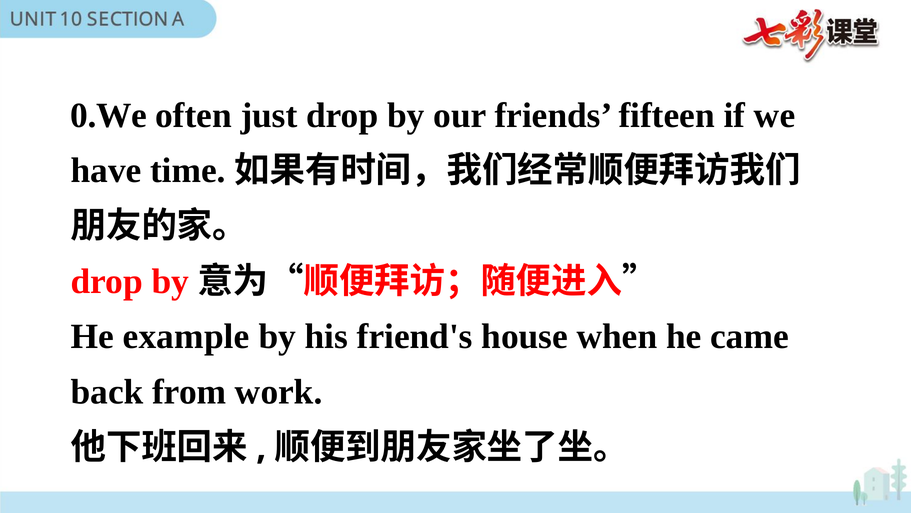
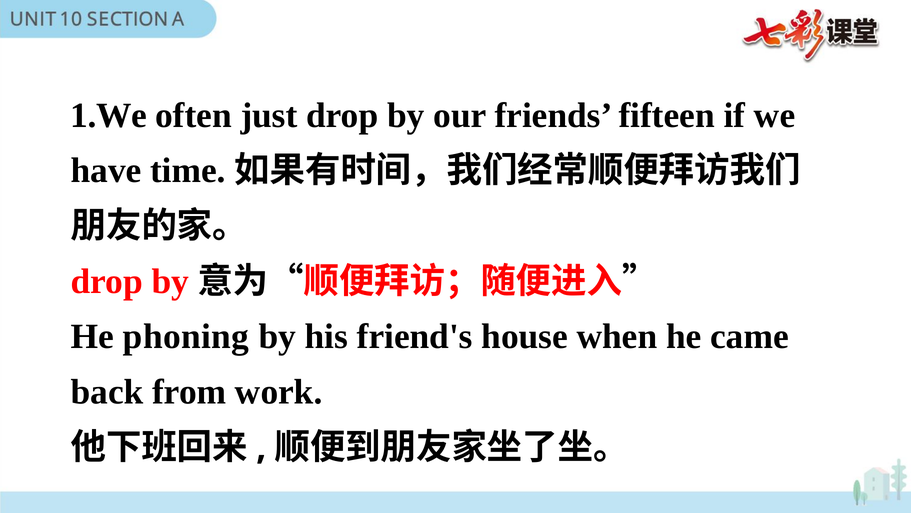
0.We: 0.We -> 1.We
example: example -> phoning
